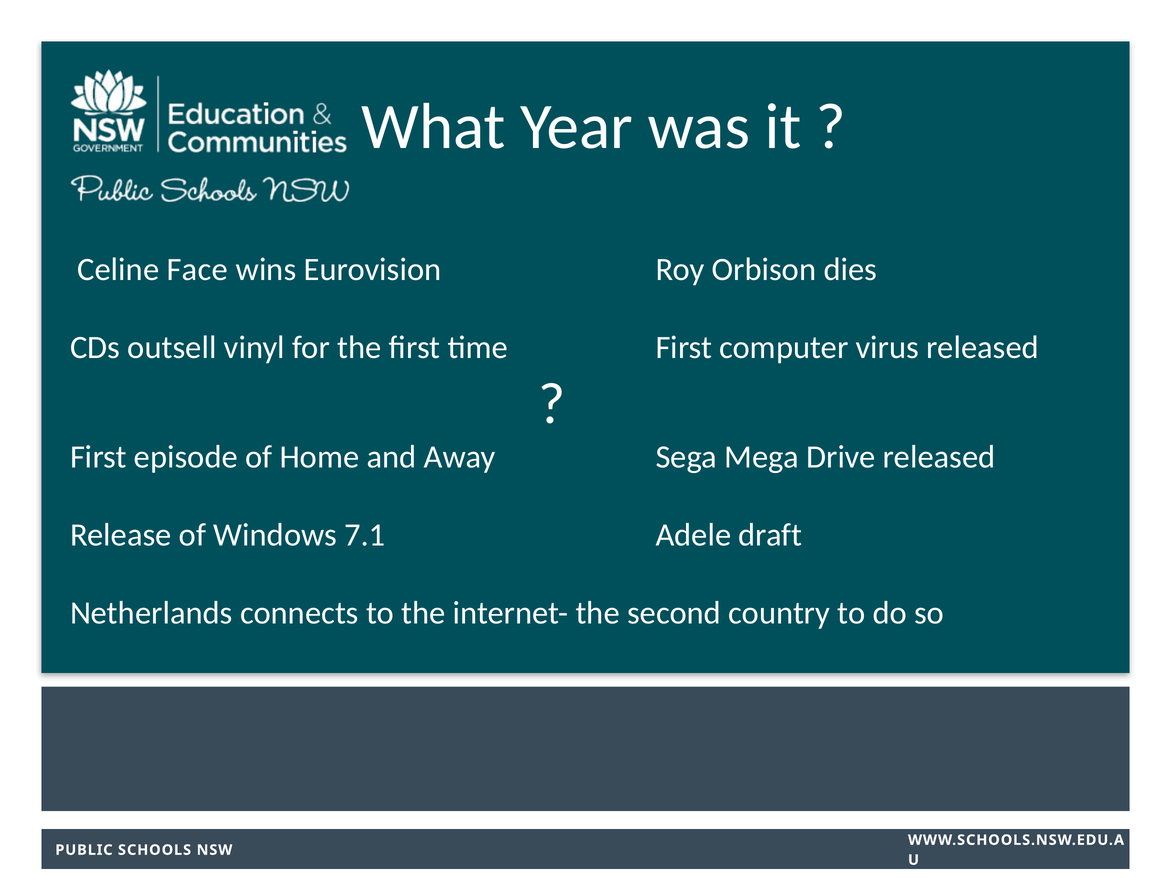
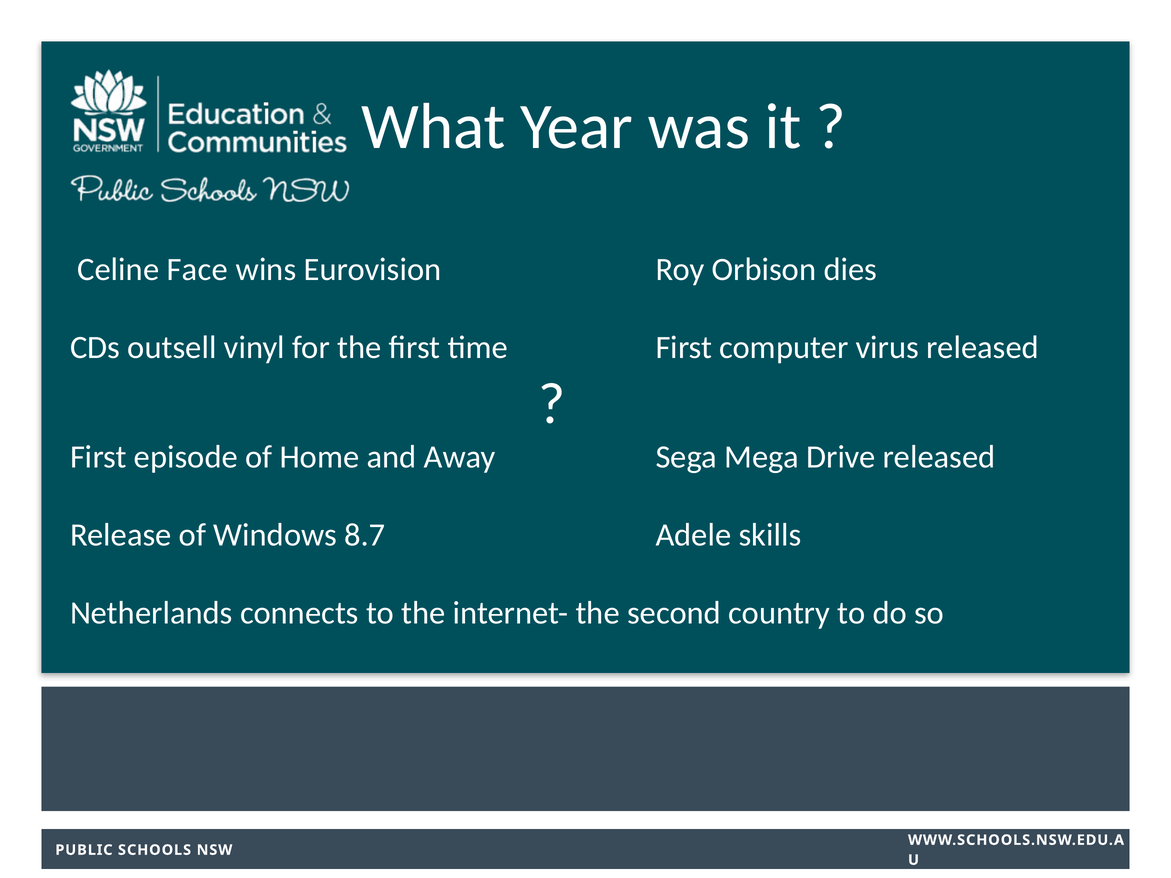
7.1: 7.1 -> 8.7
draft: draft -> skills
